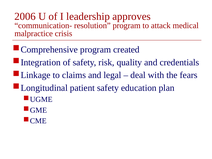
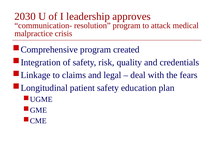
2006: 2006 -> 2030
